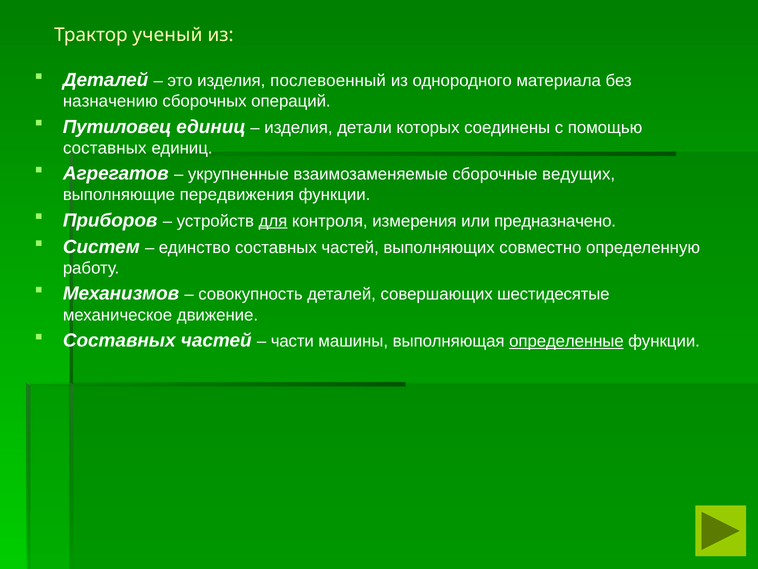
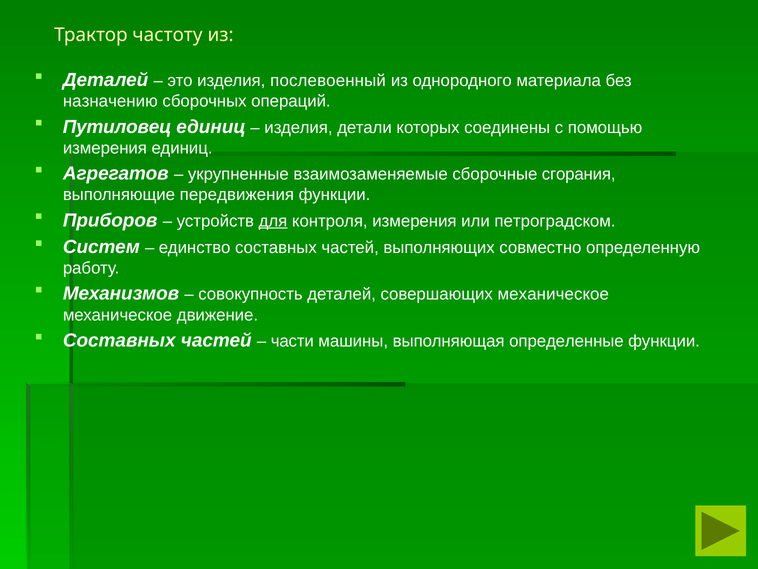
ученый: ученый -> частоту
составных at (105, 148): составных -> измерения
ведущих: ведущих -> сгорания
предназначено: предназначено -> петроградском
совершающих шестидесятые: шестидесятые -> механическое
определенные underline: present -> none
